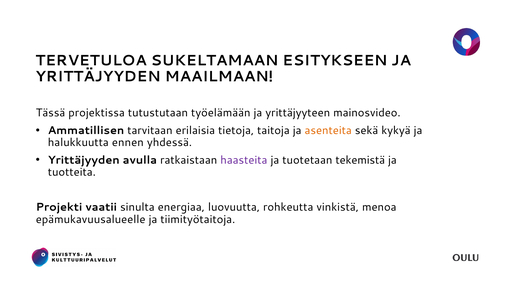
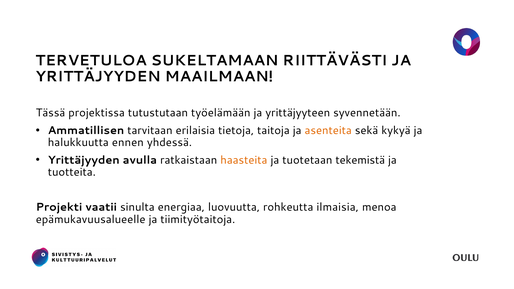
ESITYKSEEN: ESITYKSEEN -> RIITTÄVÄSTI
mainosvideo: mainosvideo -> syvennetään
haasteita colour: purple -> orange
vinkistä: vinkistä -> ilmaisia
